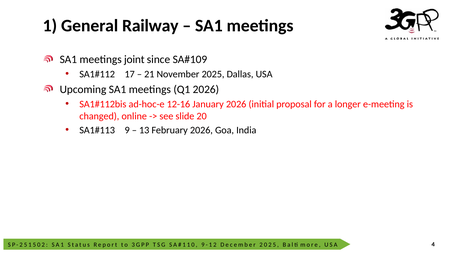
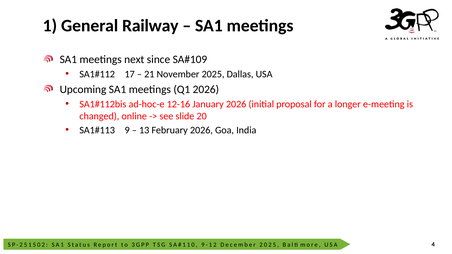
joint: joint -> next
